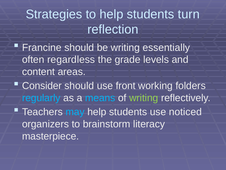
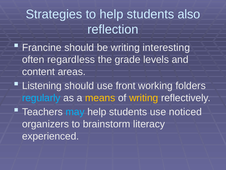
turn: turn -> also
essentially: essentially -> interesting
Consider: Consider -> Listening
means colour: light blue -> yellow
writing at (144, 98) colour: light green -> yellow
masterpiece: masterpiece -> experienced
